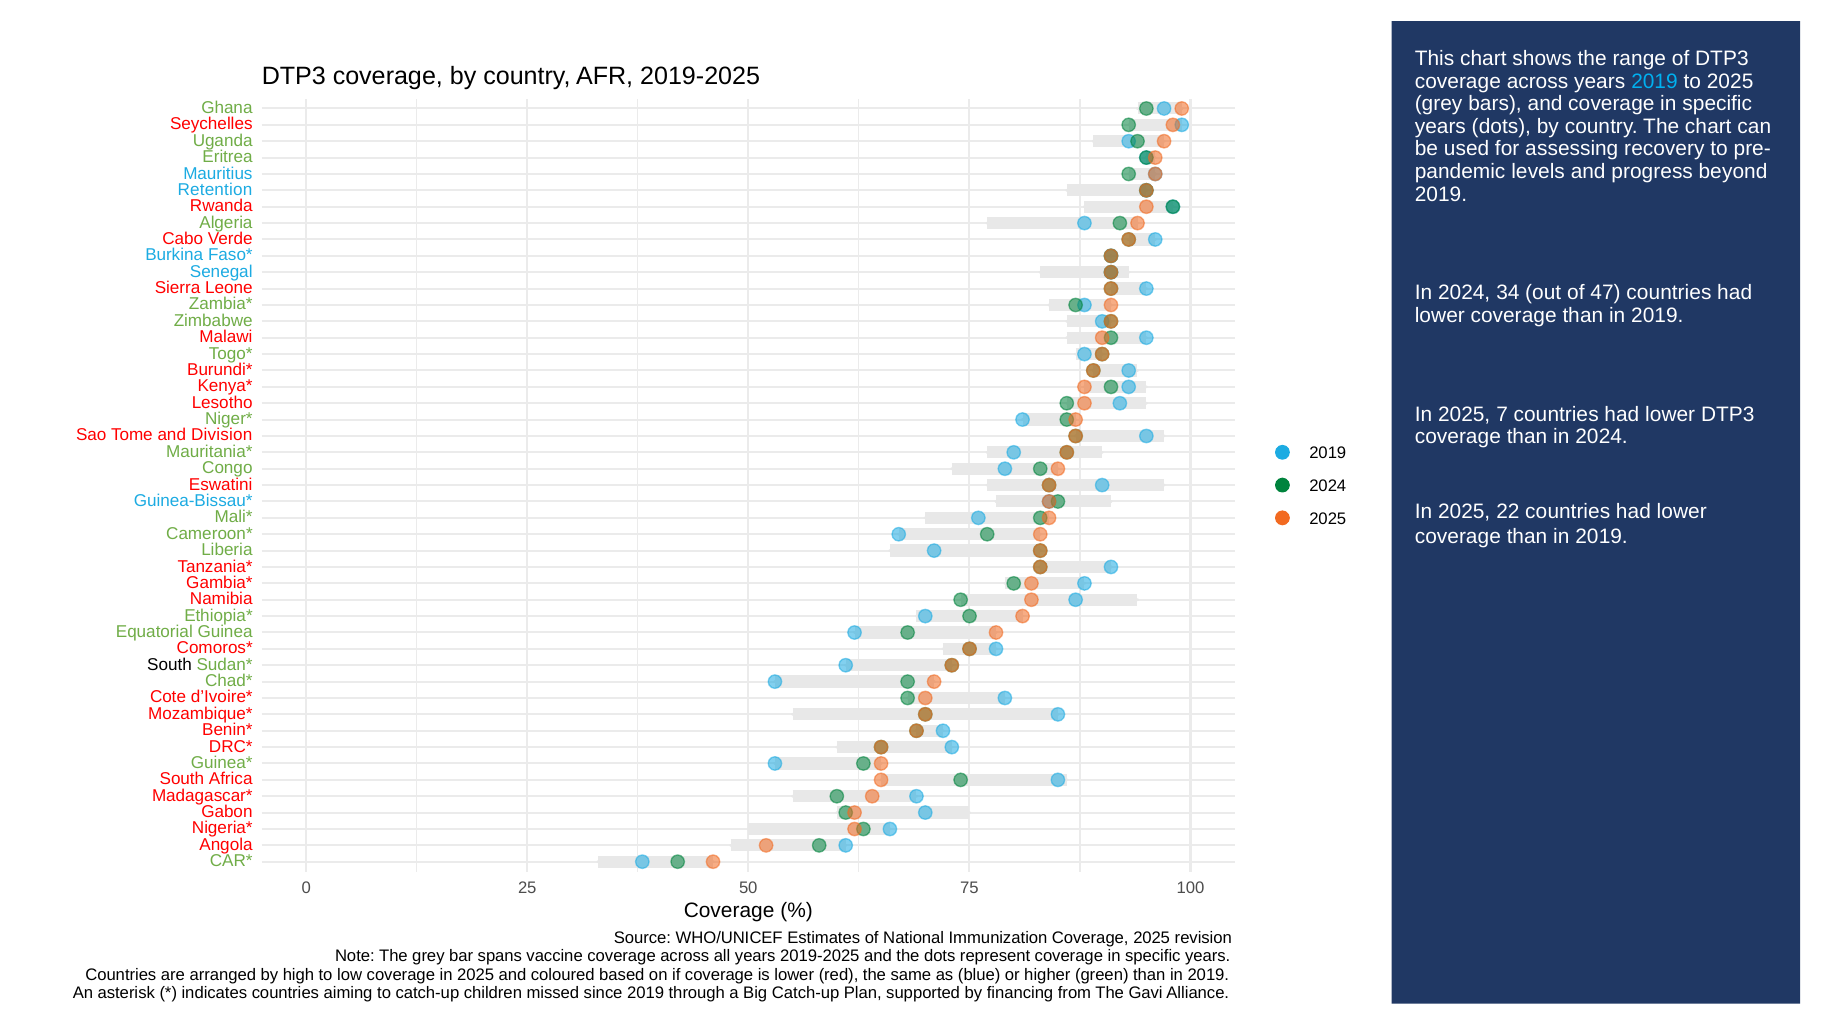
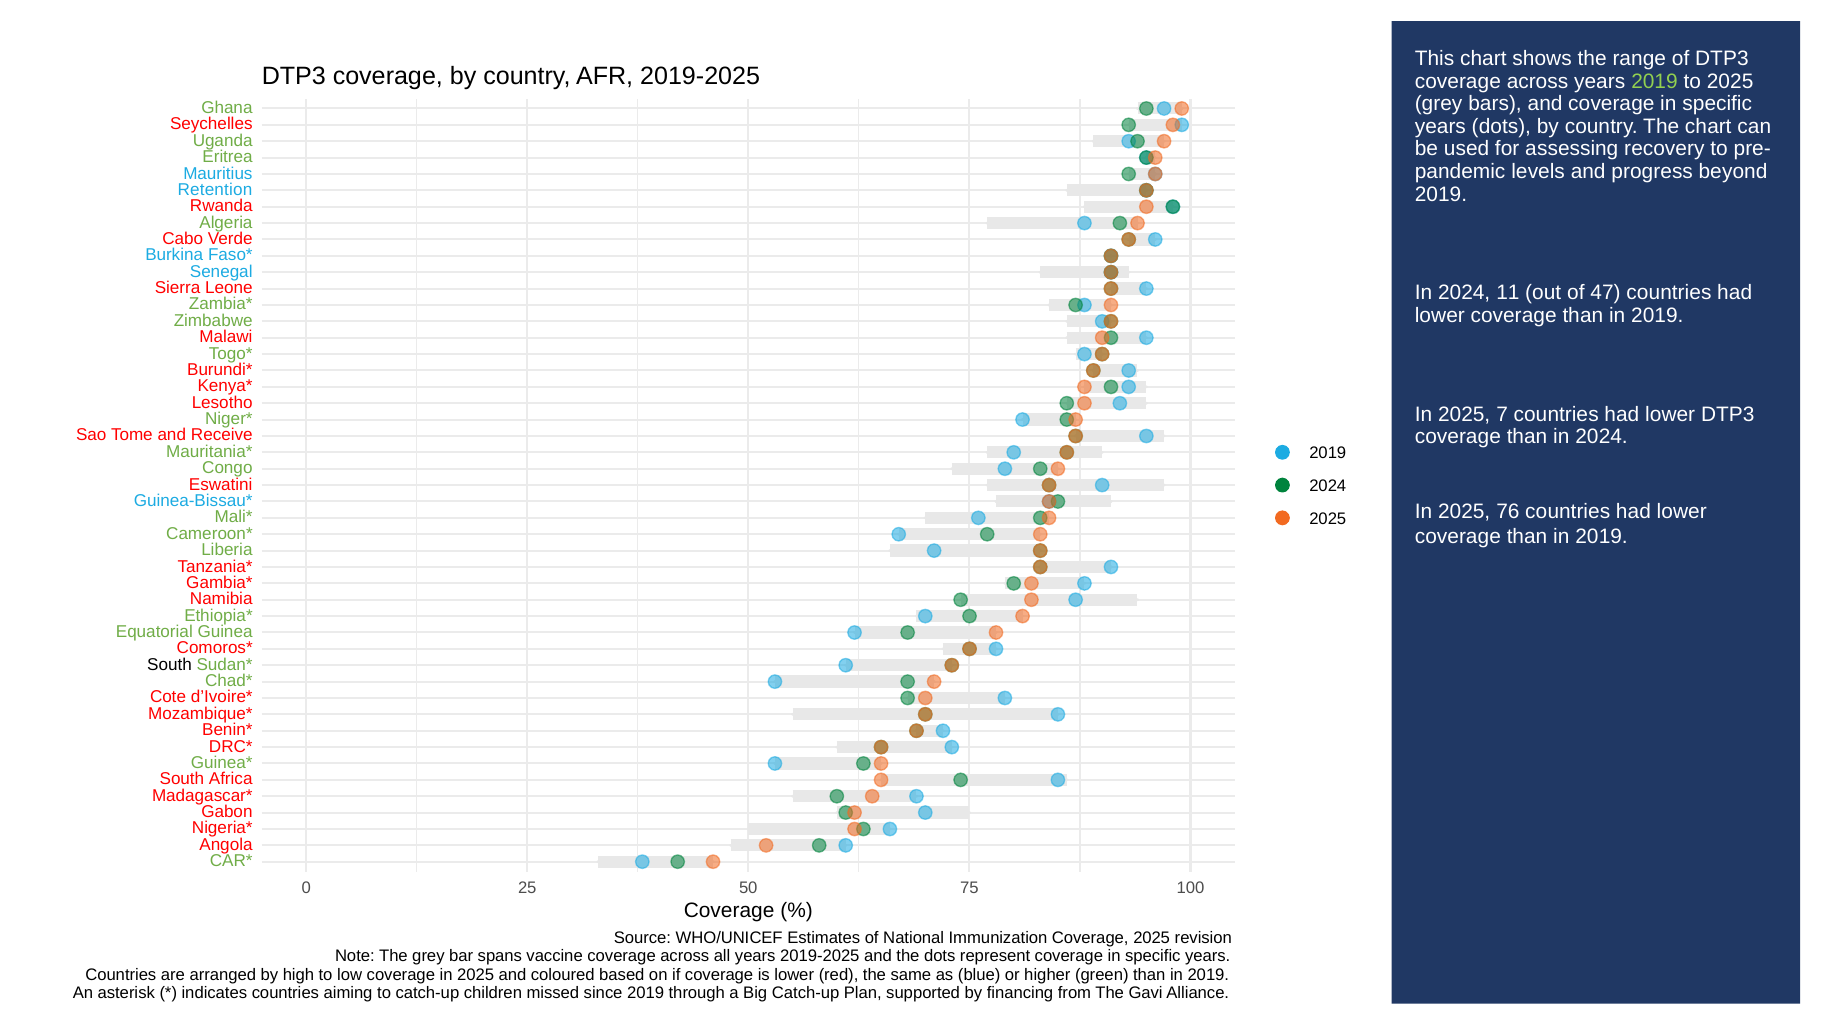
2019 at (1654, 81) colour: light blue -> light green
34: 34 -> 11
Division: Division -> Receive
22: 22 -> 76
